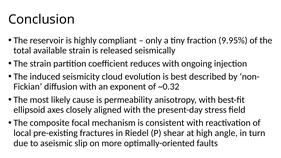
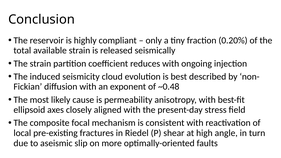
9.95%: 9.95% -> 0.20%
~0.32: ~0.32 -> ~0.48
